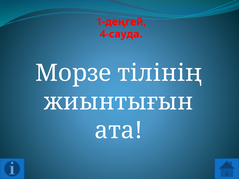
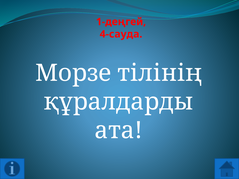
жиынтығын: жиынтығын -> құралдарды
